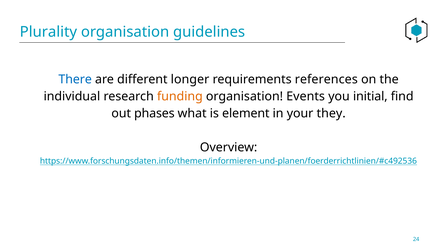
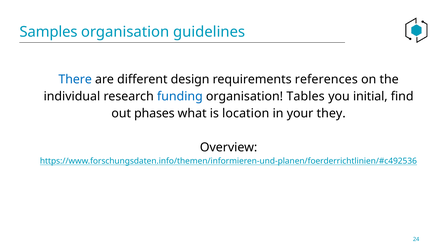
Plurality: Plurality -> Samples
longer: longer -> design
funding colour: orange -> blue
Events: Events -> Tables
element: element -> location
